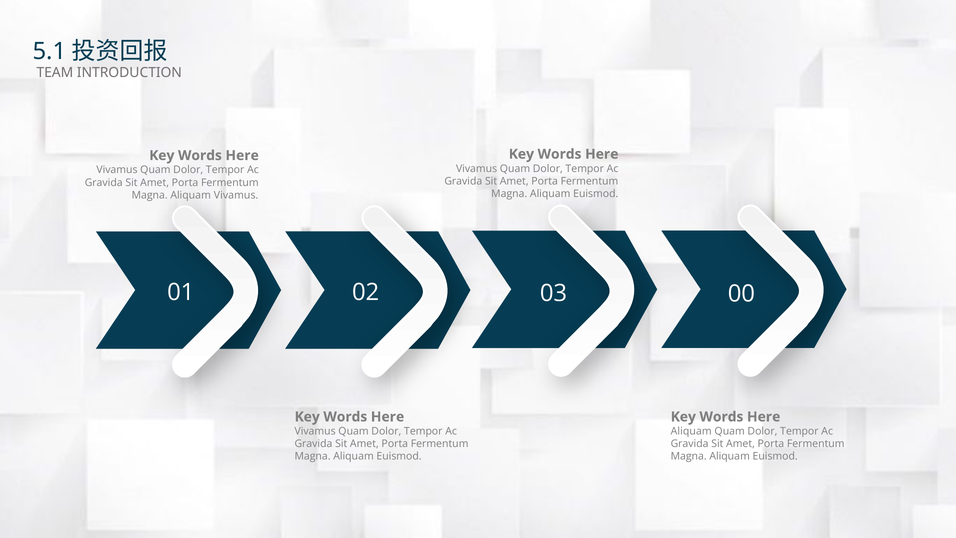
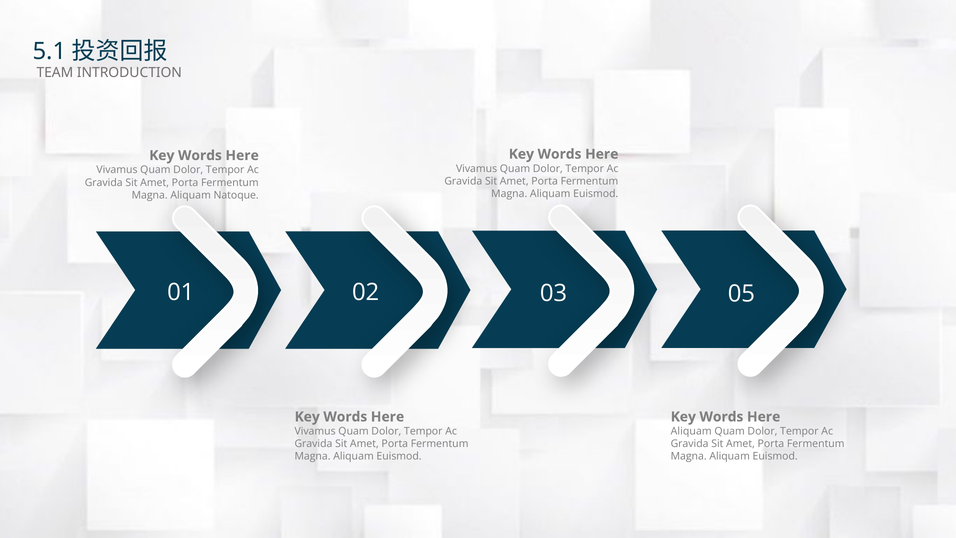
Aliquam Vivamus: Vivamus -> Natoque
00: 00 -> 05
